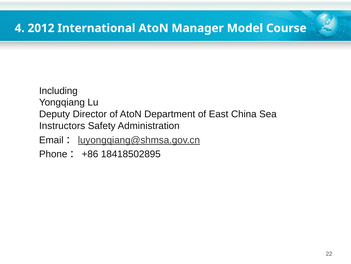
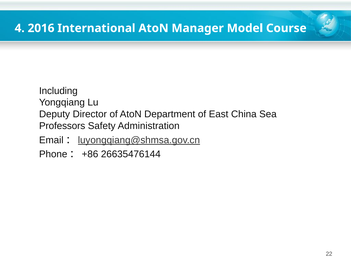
2012: 2012 -> 2016
Instructors: Instructors -> Professors
18418502895: 18418502895 -> 26635476144
